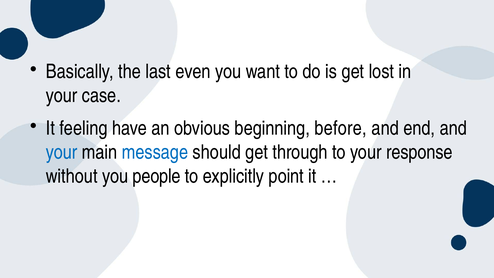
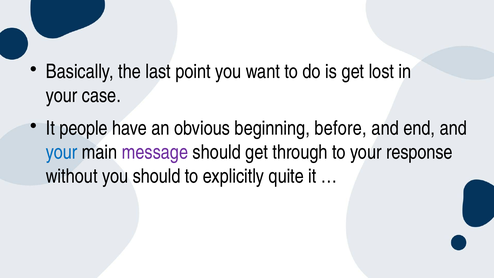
even: even -> point
feeling: feeling -> people
message colour: blue -> purple
you people: people -> should
point: point -> quite
